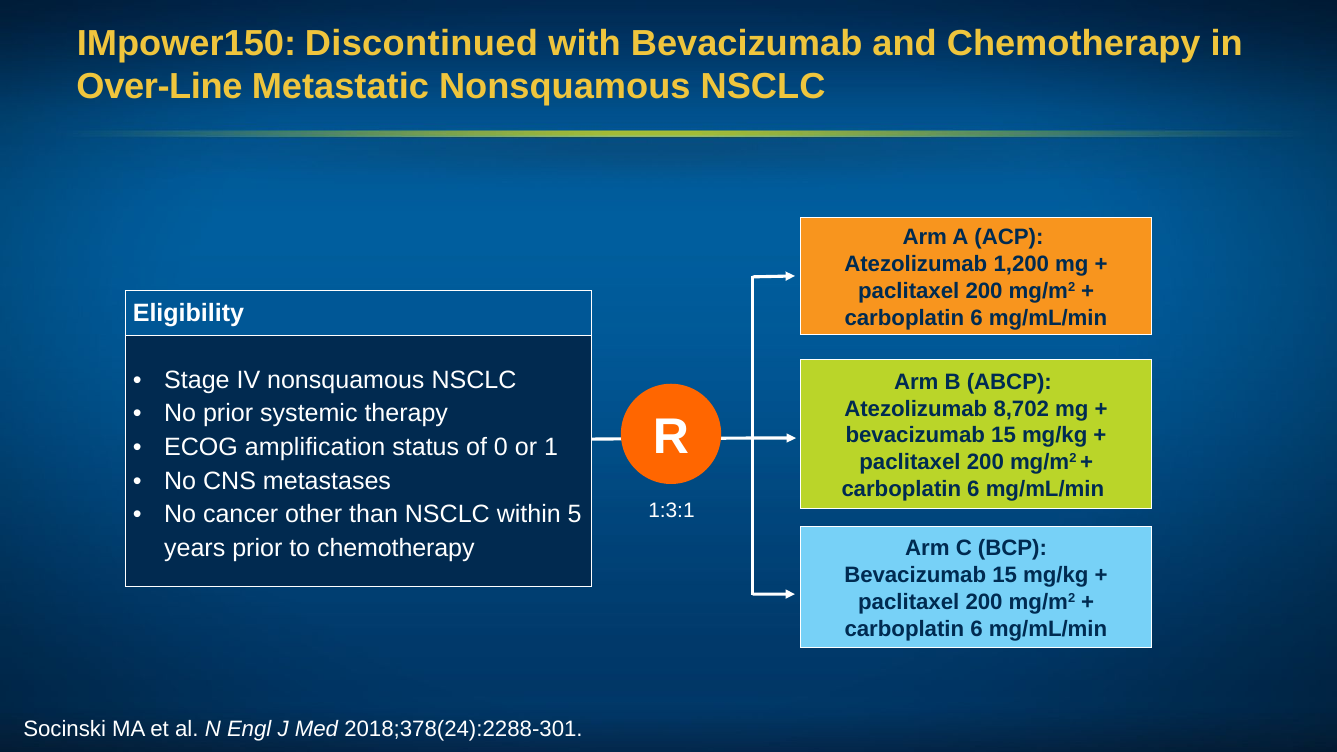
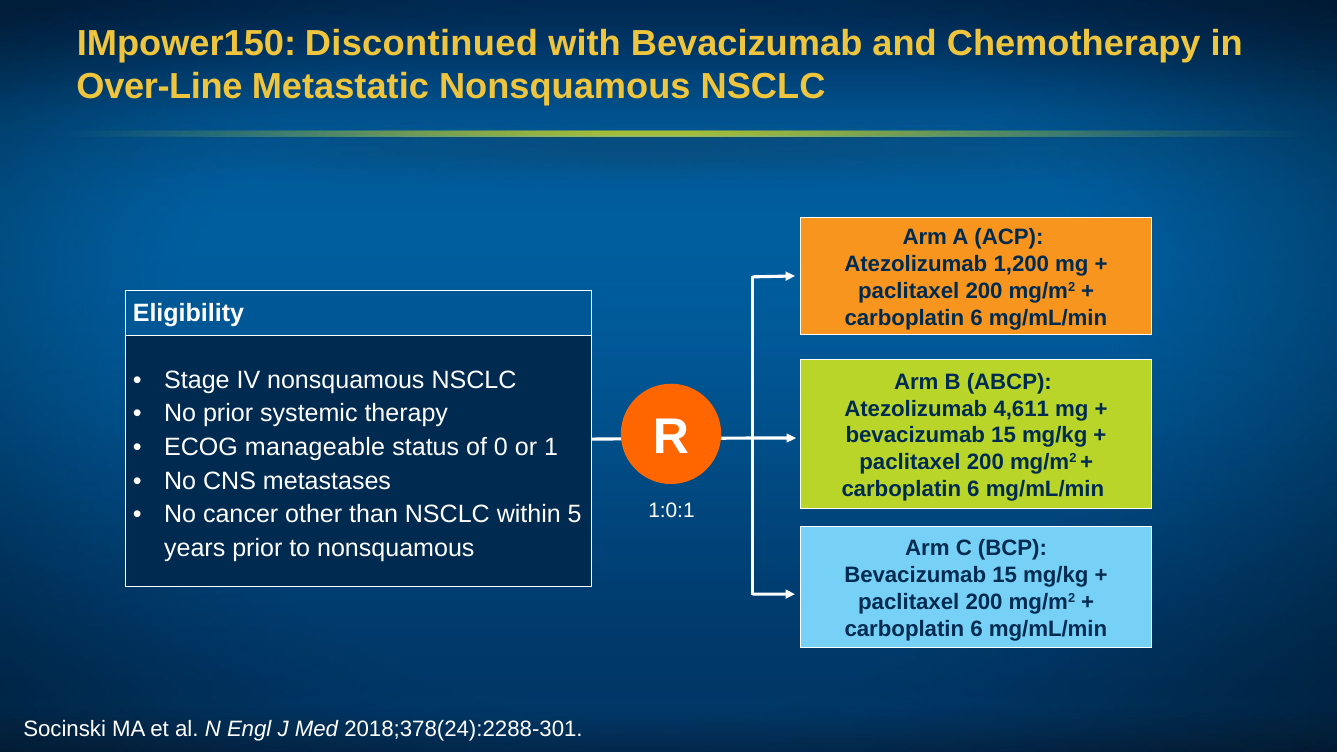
8,702: 8,702 -> 4,611
amplification: amplification -> manageable
1:3:1: 1:3:1 -> 1:0:1
to chemotherapy: chemotherapy -> nonsquamous
